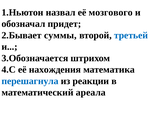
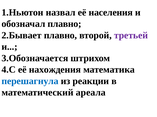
мозгового: мозгового -> населения
обозначал придет: придет -> плавно
суммы at (60, 35): суммы -> плавно
третьей colour: blue -> purple
